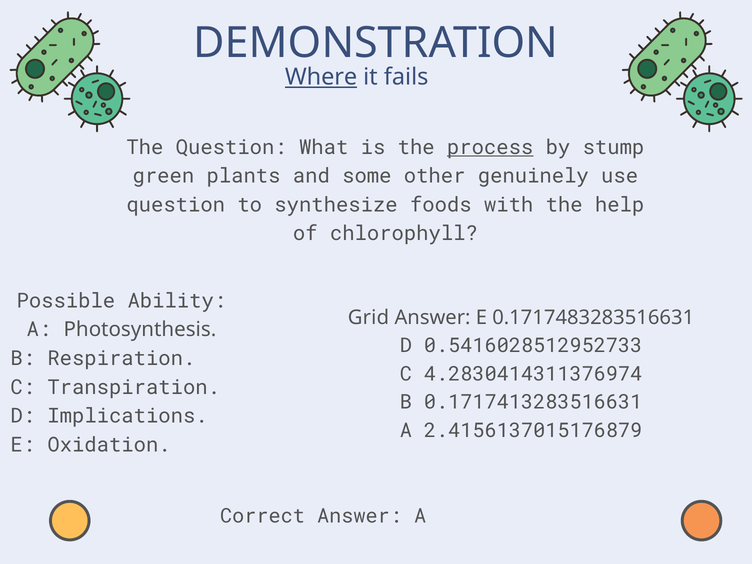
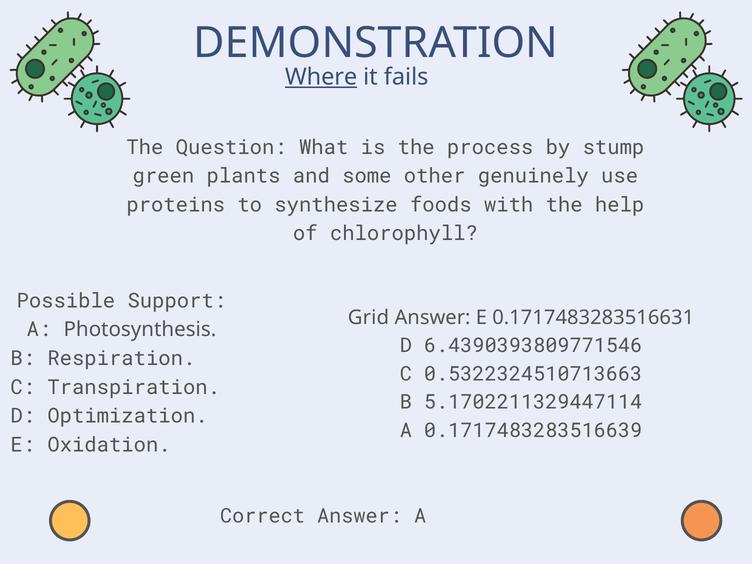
process underline: present -> none
question at (176, 205): question -> proteins
Ability: Ability -> Support
0.5416028512952733: 0.5416028512952733 -> 6.4390393809771546
4.2830414311376974: 4.2830414311376974 -> 0.5322324510713663
0.1717413283516631: 0.1717413283516631 -> 5.1702211329447114
Implications: Implications -> Optimization
2.4156137015176879: 2.4156137015176879 -> 0.1717483283516639
